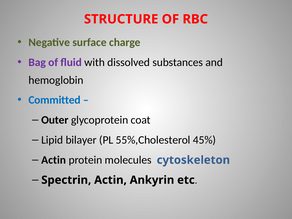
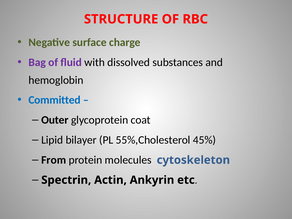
Actin at (54, 160): Actin -> From
